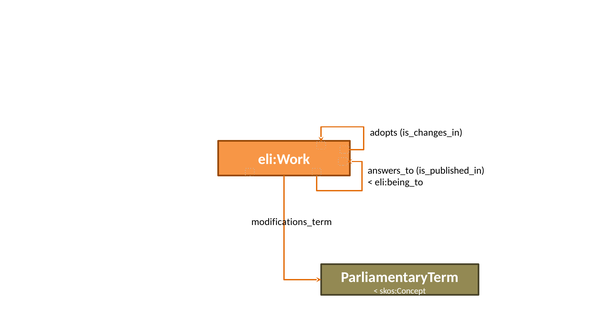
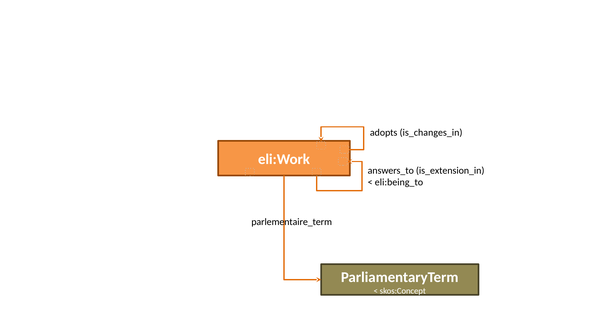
is_published_in: is_published_in -> is_extension_in
modifications_term: modifications_term -> parlementaire_term
